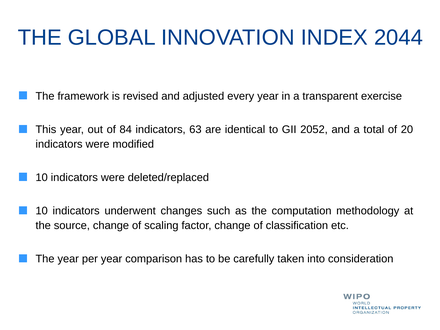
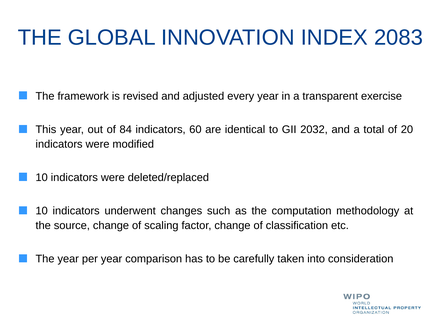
2044: 2044 -> 2083
63: 63 -> 60
2052: 2052 -> 2032
